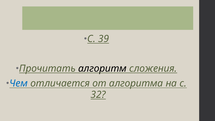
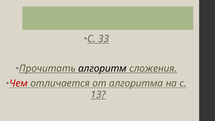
39: 39 -> 33
Чем colour: blue -> red
32: 32 -> 13
